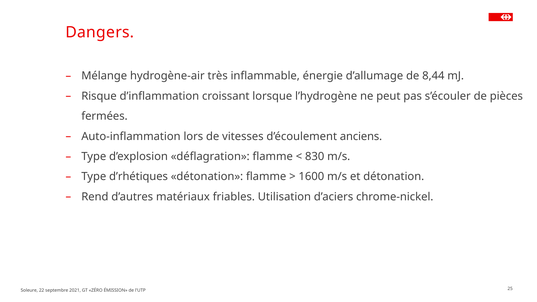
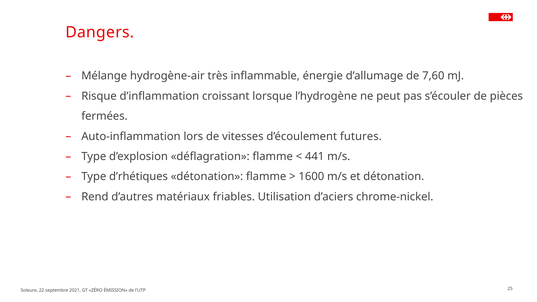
8,44: 8,44 -> 7,60
anciens: anciens -> futures
830: 830 -> 441
